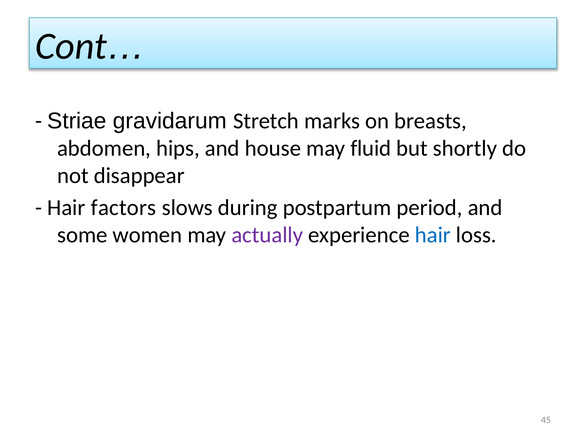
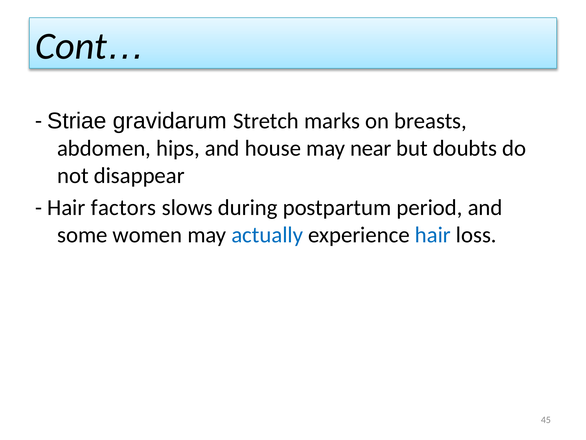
fluid: fluid -> near
shortly: shortly -> doubts
actually colour: purple -> blue
